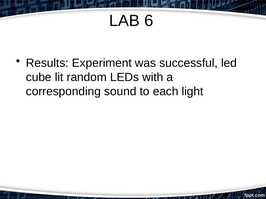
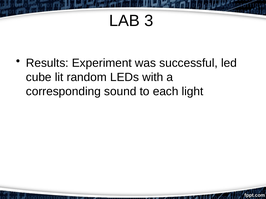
6: 6 -> 3
